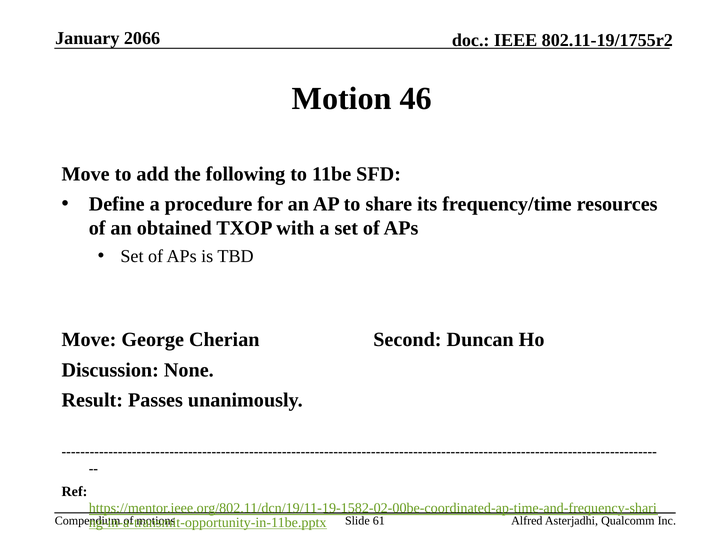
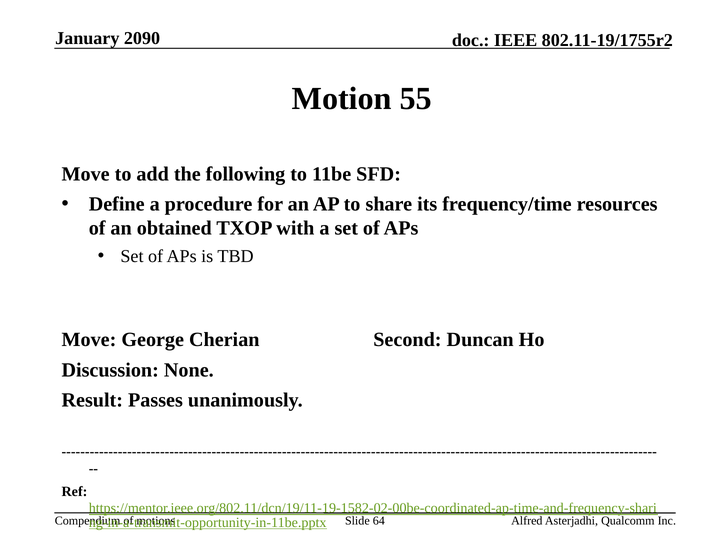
2066: 2066 -> 2090
46: 46 -> 55
61: 61 -> 64
